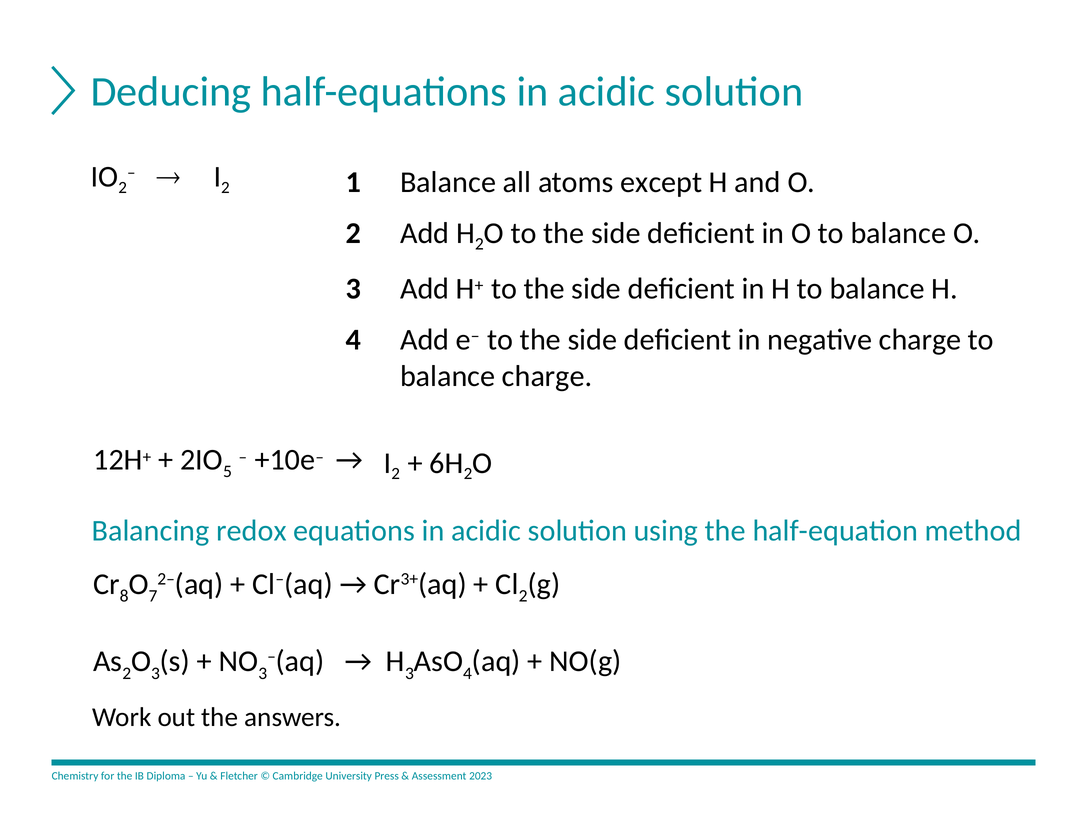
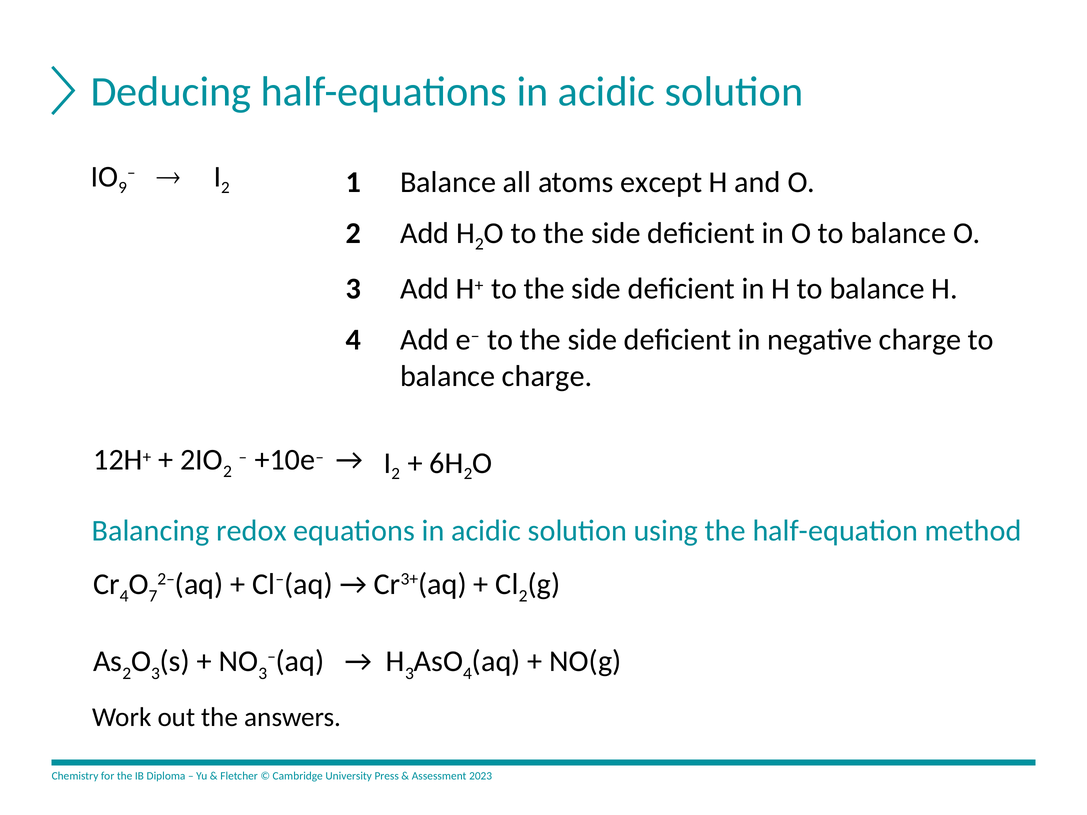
2 at (123, 188): 2 -> 9
5 at (227, 472): 5 -> 2
8 at (124, 596): 8 -> 4
